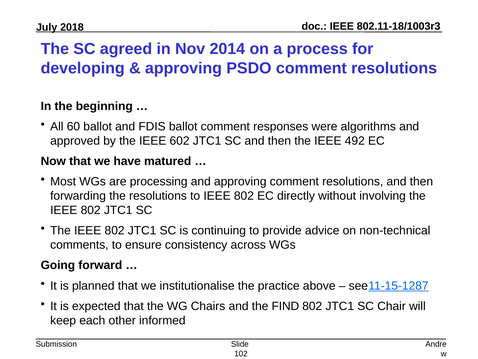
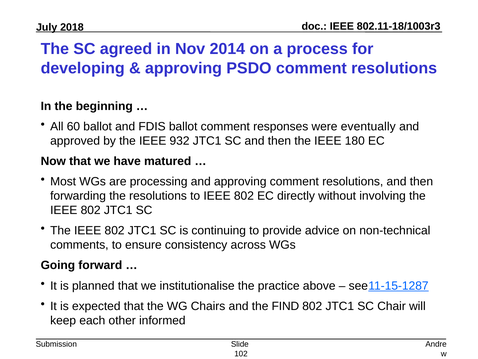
algorithms: algorithms -> eventually
602: 602 -> 932
492: 492 -> 180
